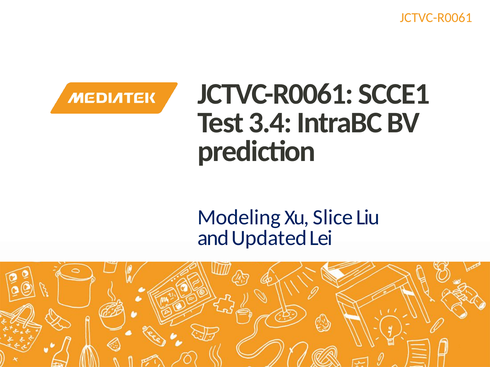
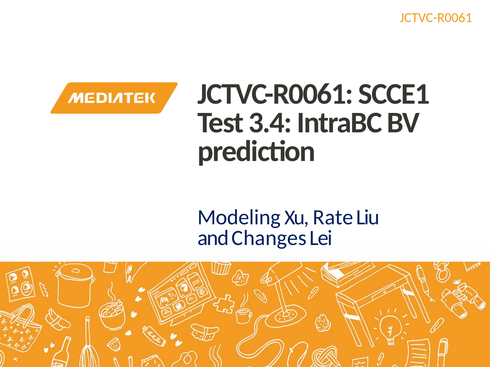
Slice: Slice -> Rate
Updated: Updated -> Changes
